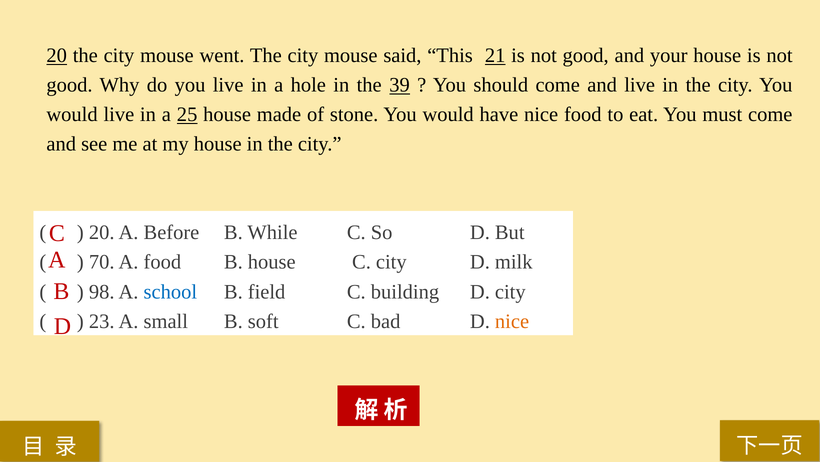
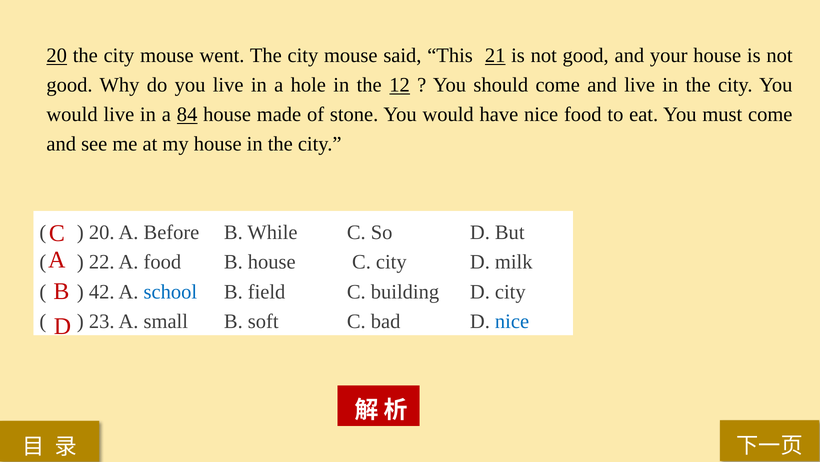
39: 39 -> 12
25: 25 -> 84
70: 70 -> 22
98: 98 -> 42
nice at (512, 321) colour: orange -> blue
